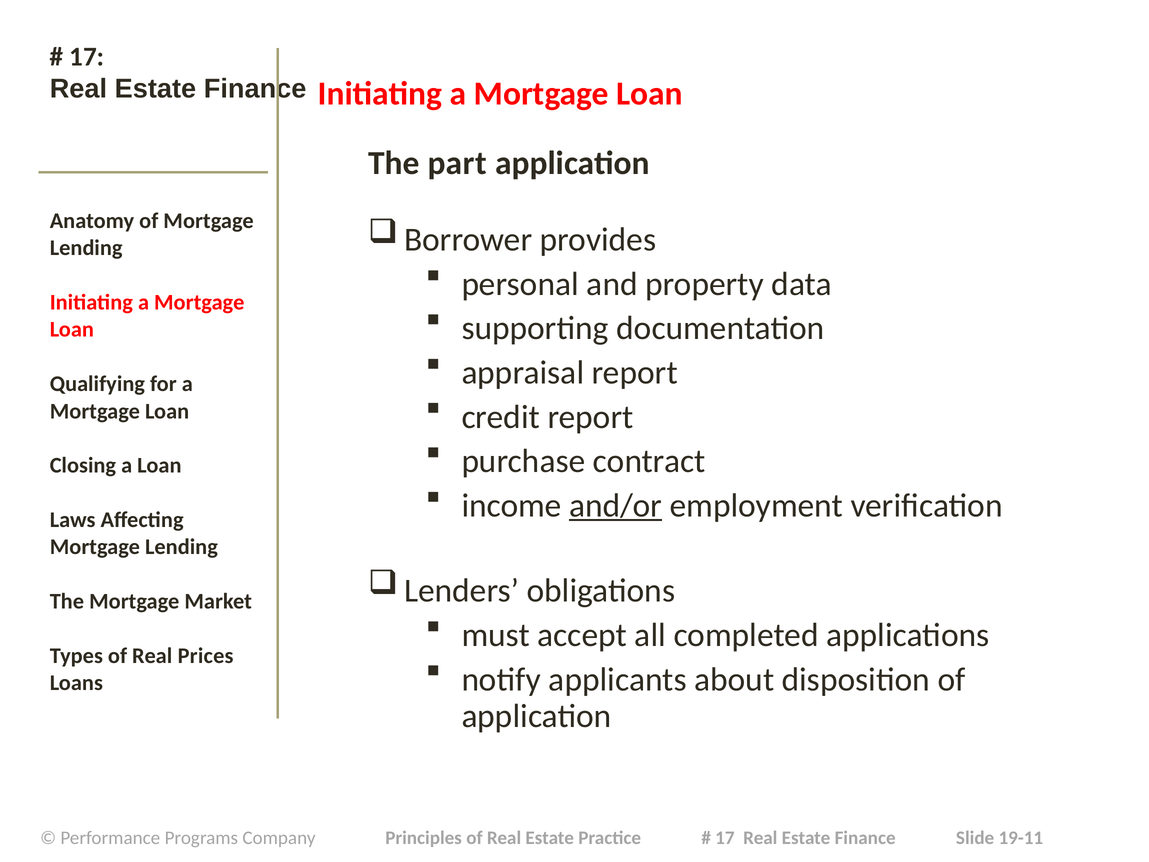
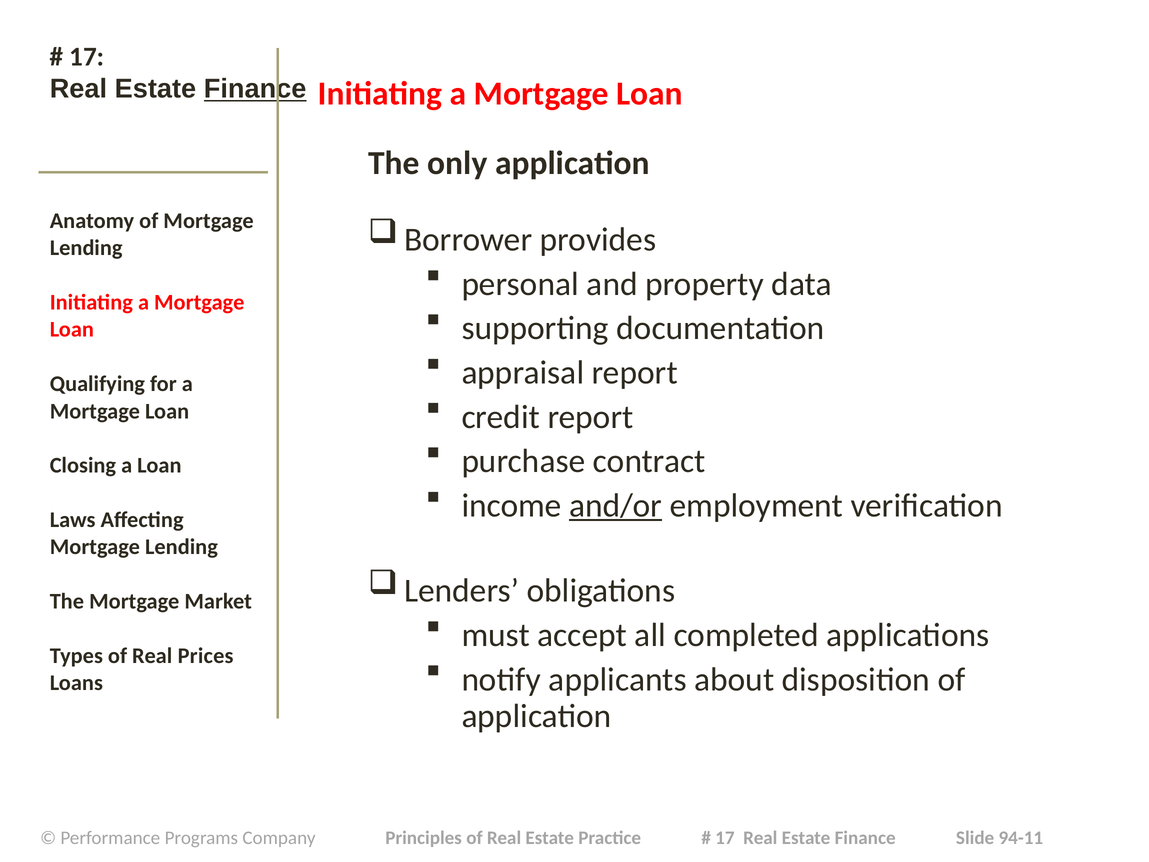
Finance at (255, 89) underline: none -> present
part: part -> only
19-11: 19-11 -> 94-11
